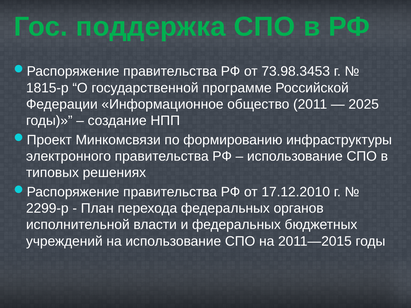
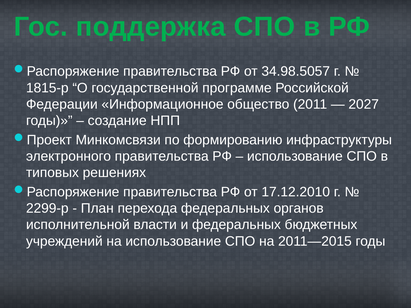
73.98.3453: 73.98.3453 -> 34.98.5057
2025: 2025 -> 2027
